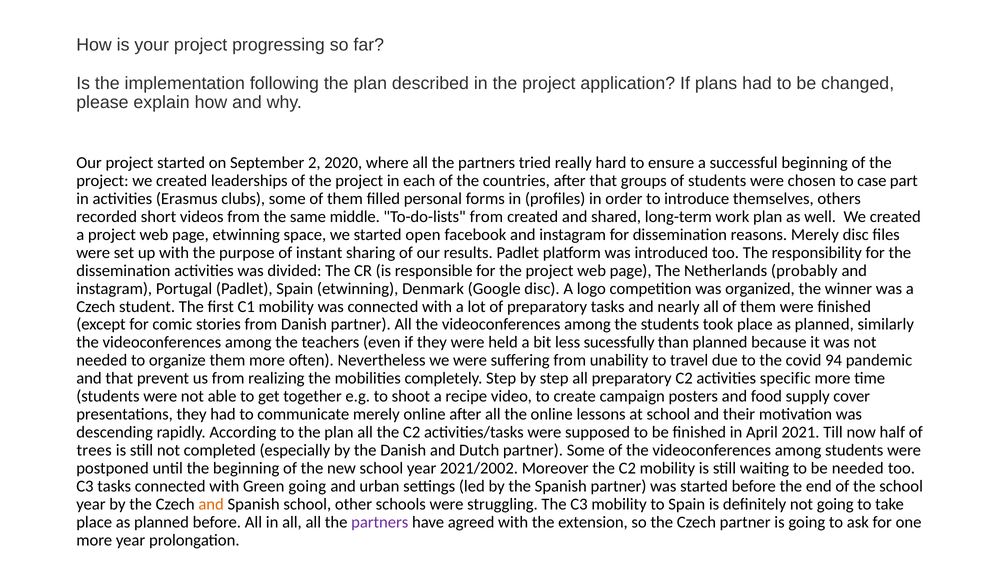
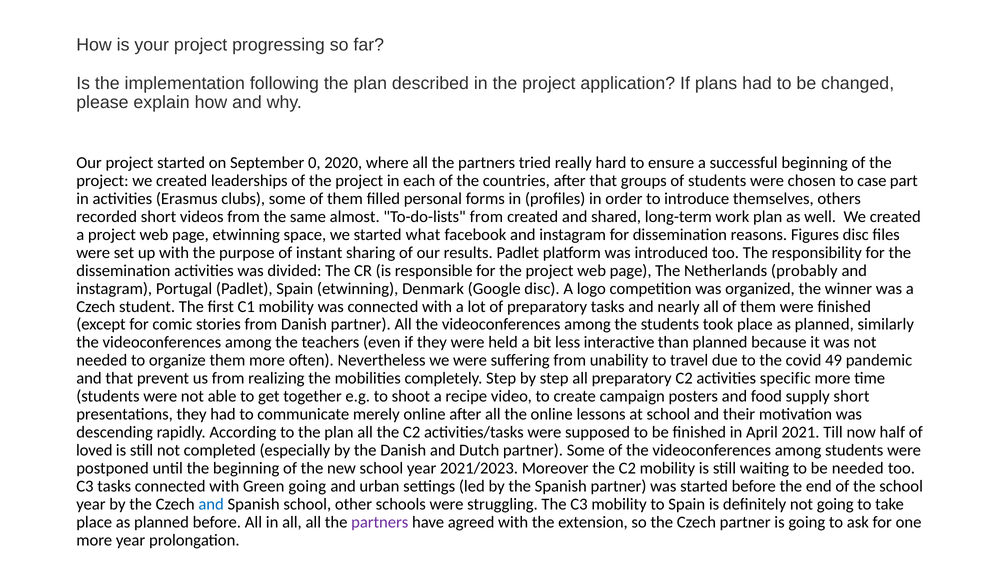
2: 2 -> 0
middle: middle -> almost
open: open -> what
reasons Merely: Merely -> Figures
sucessfully: sucessfully -> interactive
94: 94 -> 49
supply cover: cover -> short
trees: trees -> loved
2021/2002: 2021/2002 -> 2021/2023
and at (211, 505) colour: orange -> blue
